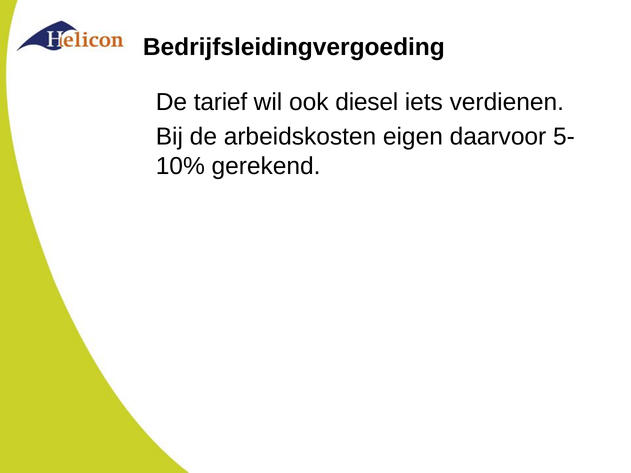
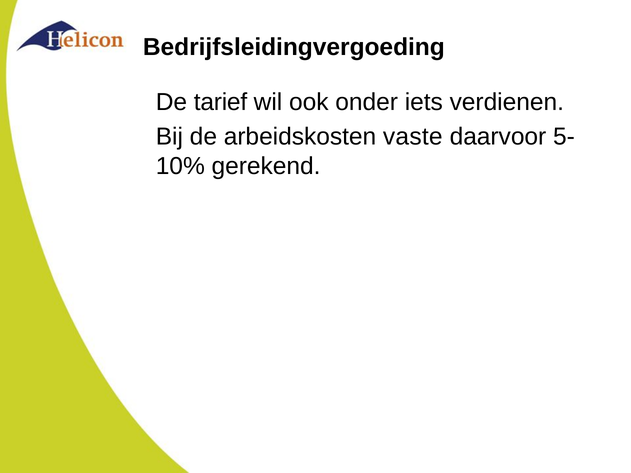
diesel: diesel -> onder
eigen: eigen -> vaste
